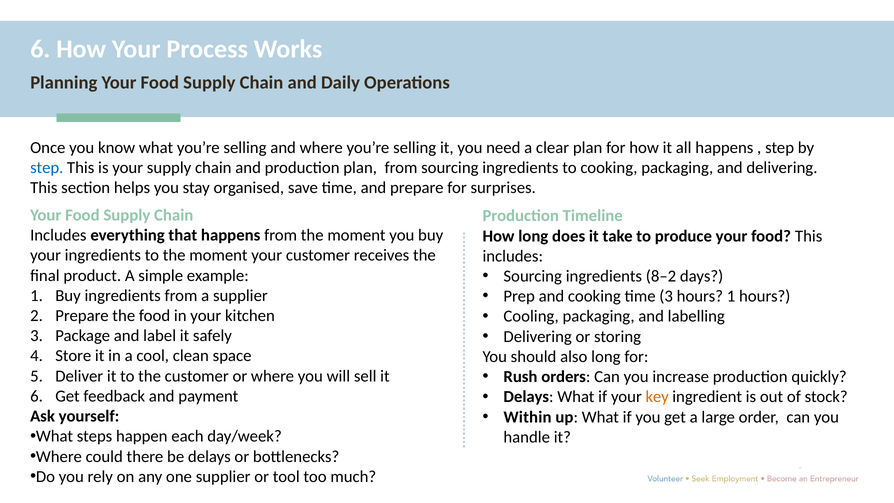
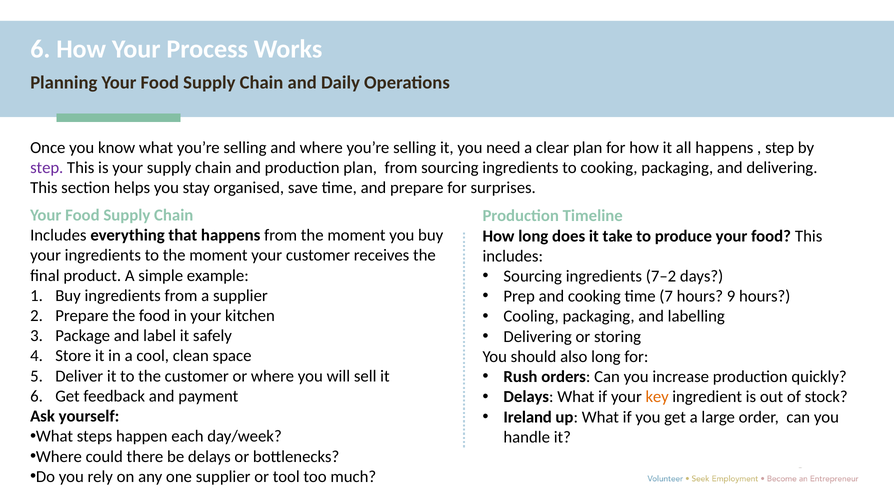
step at (47, 168) colour: blue -> purple
8–2: 8–2 -> 7–2
time 3: 3 -> 7
hours 1: 1 -> 9
Within: Within -> Ireland
